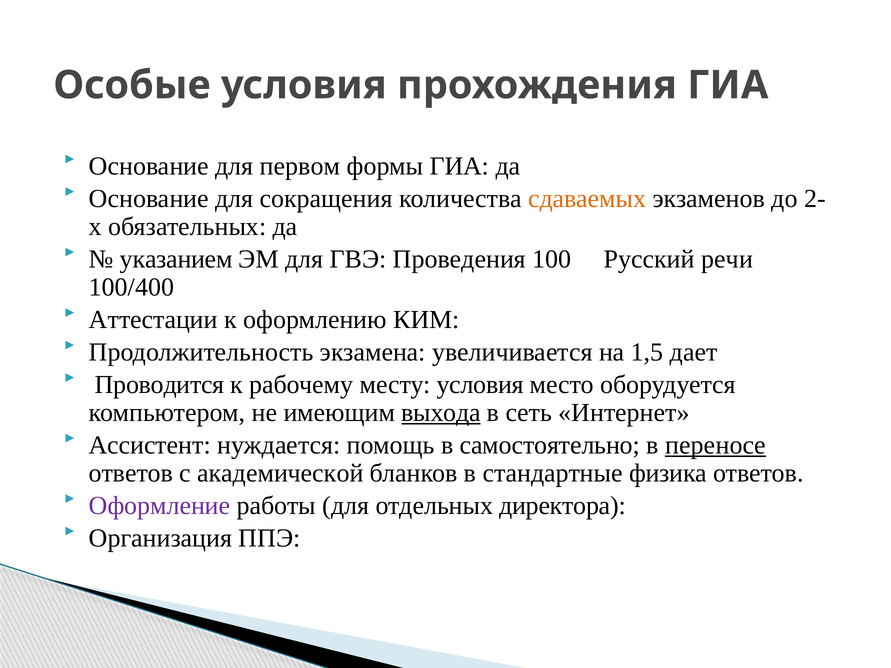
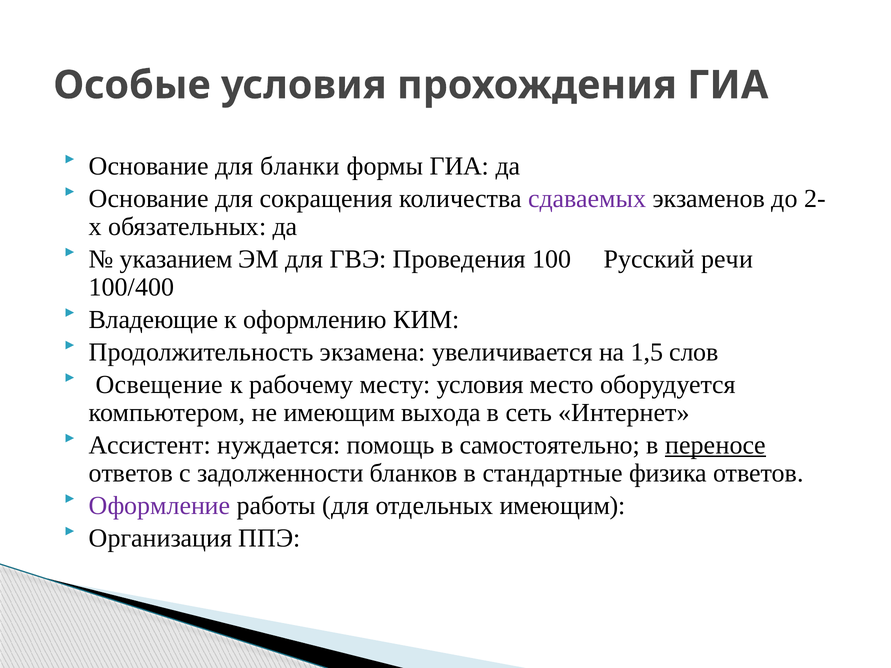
первом: первом -> бланки
сдаваемых colour: orange -> purple
Аттестации: Аттестации -> Владеющие
дает: дает -> слов
Проводится: Проводится -> Освещение
выхода underline: present -> none
академической: академической -> задолженности
отдельных директора: директора -> имеющим
